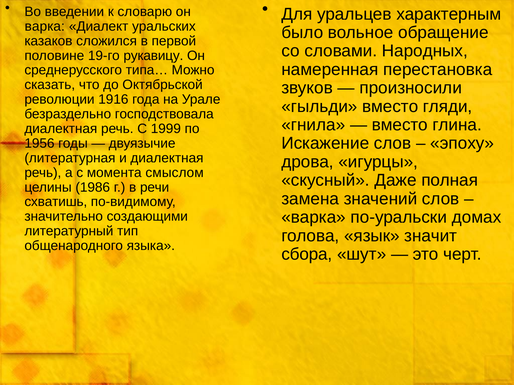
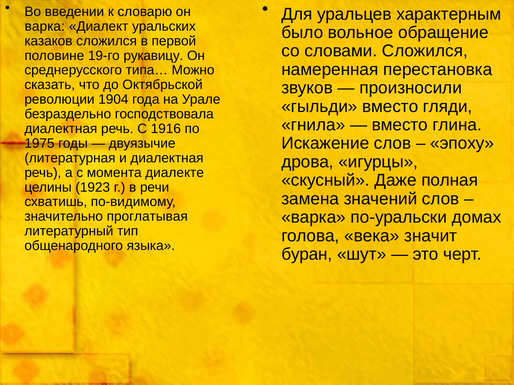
словами Народных: Народных -> Сложился
1916: 1916 -> 1904
1999: 1999 -> 1916
1956: 1956 -> 1975
смыслом: смыслом -> диалекте
1986: 1986 -> 1923
создающими: создающими -> проглатывая
язык: язык -> века
сбора: сбора -> буран
